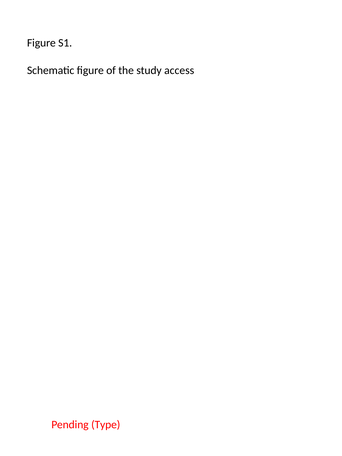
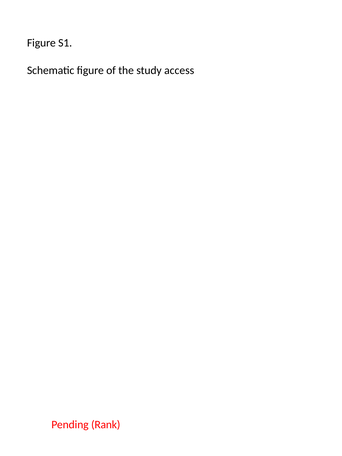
Type: Type -> Rank
